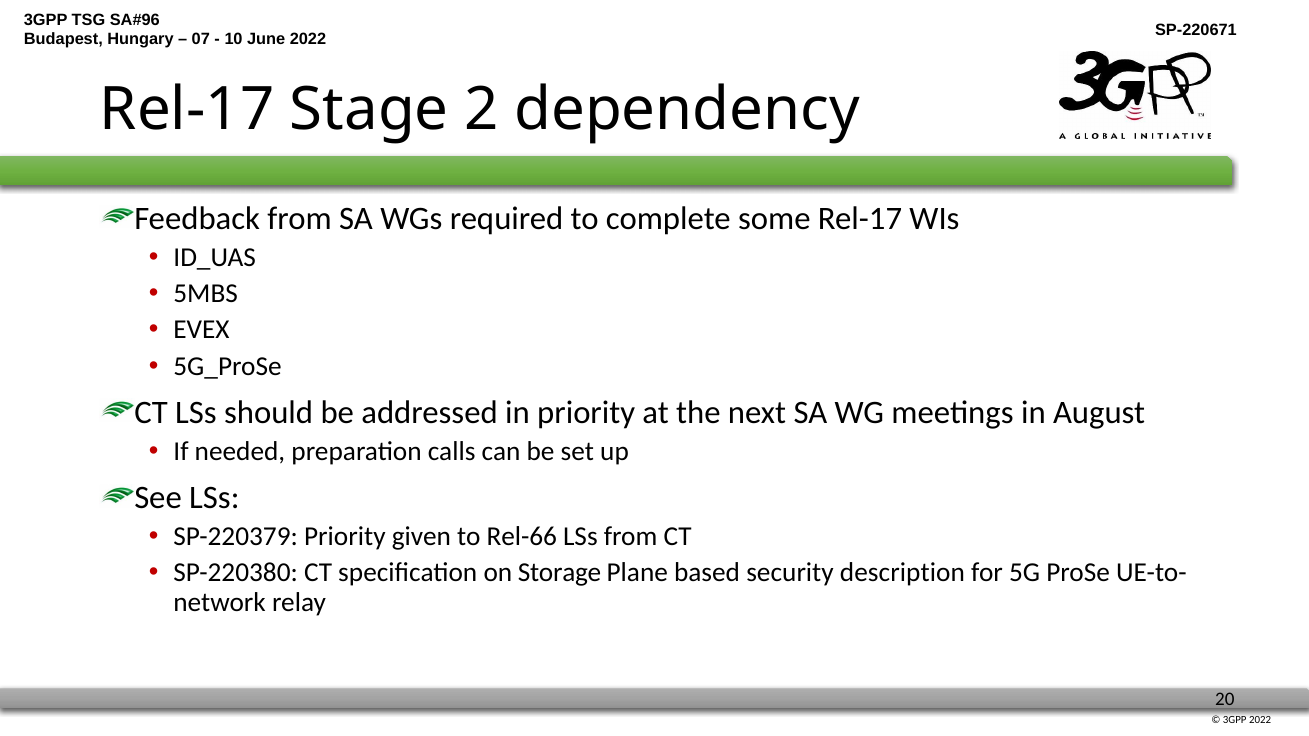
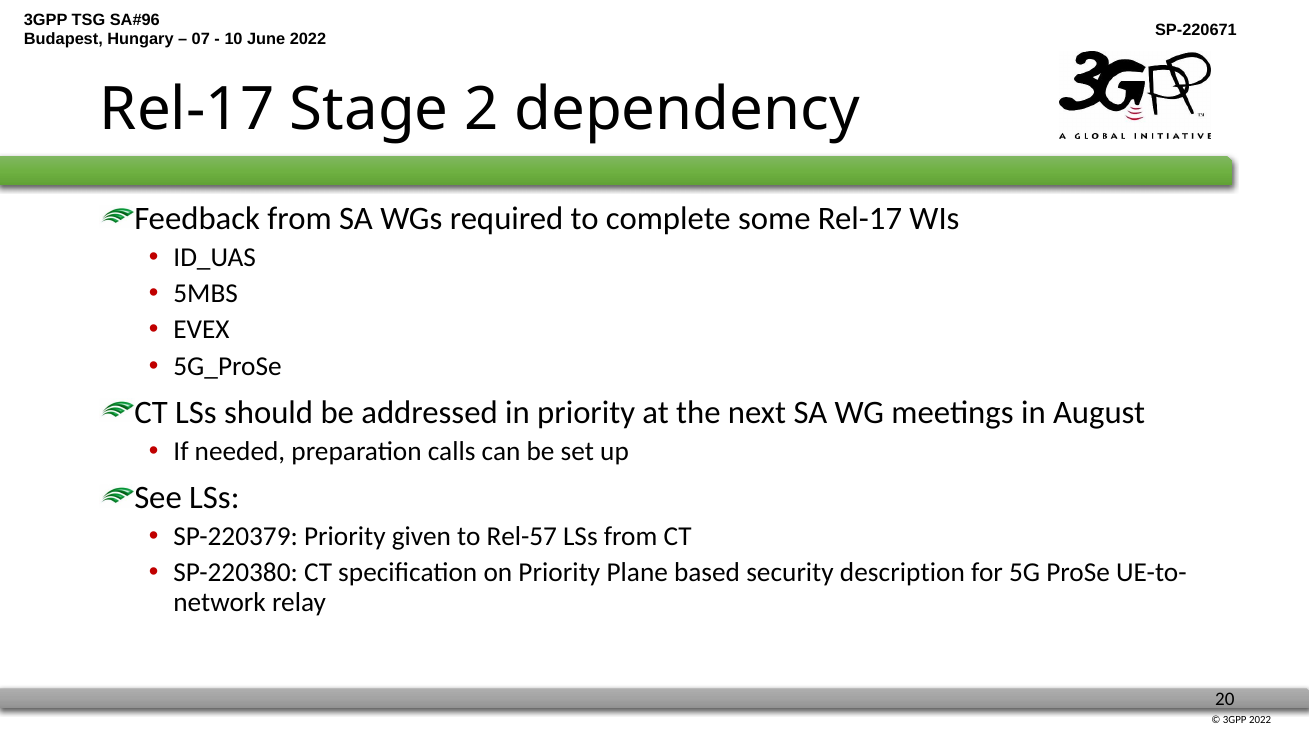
Rel-66: Rel-66 -> Rel-57
on Storage: Storage -> Priority
